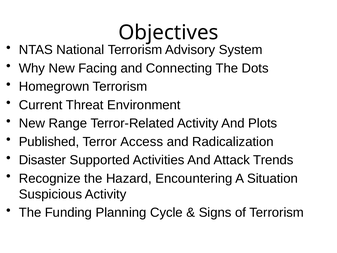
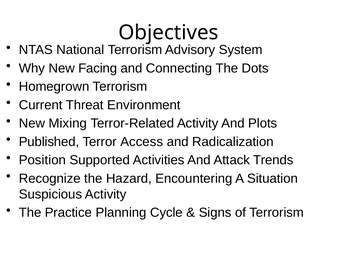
Range: Range -> Mixing
Disaster: Disaster -> Position
Funding: Funding -> Practice
